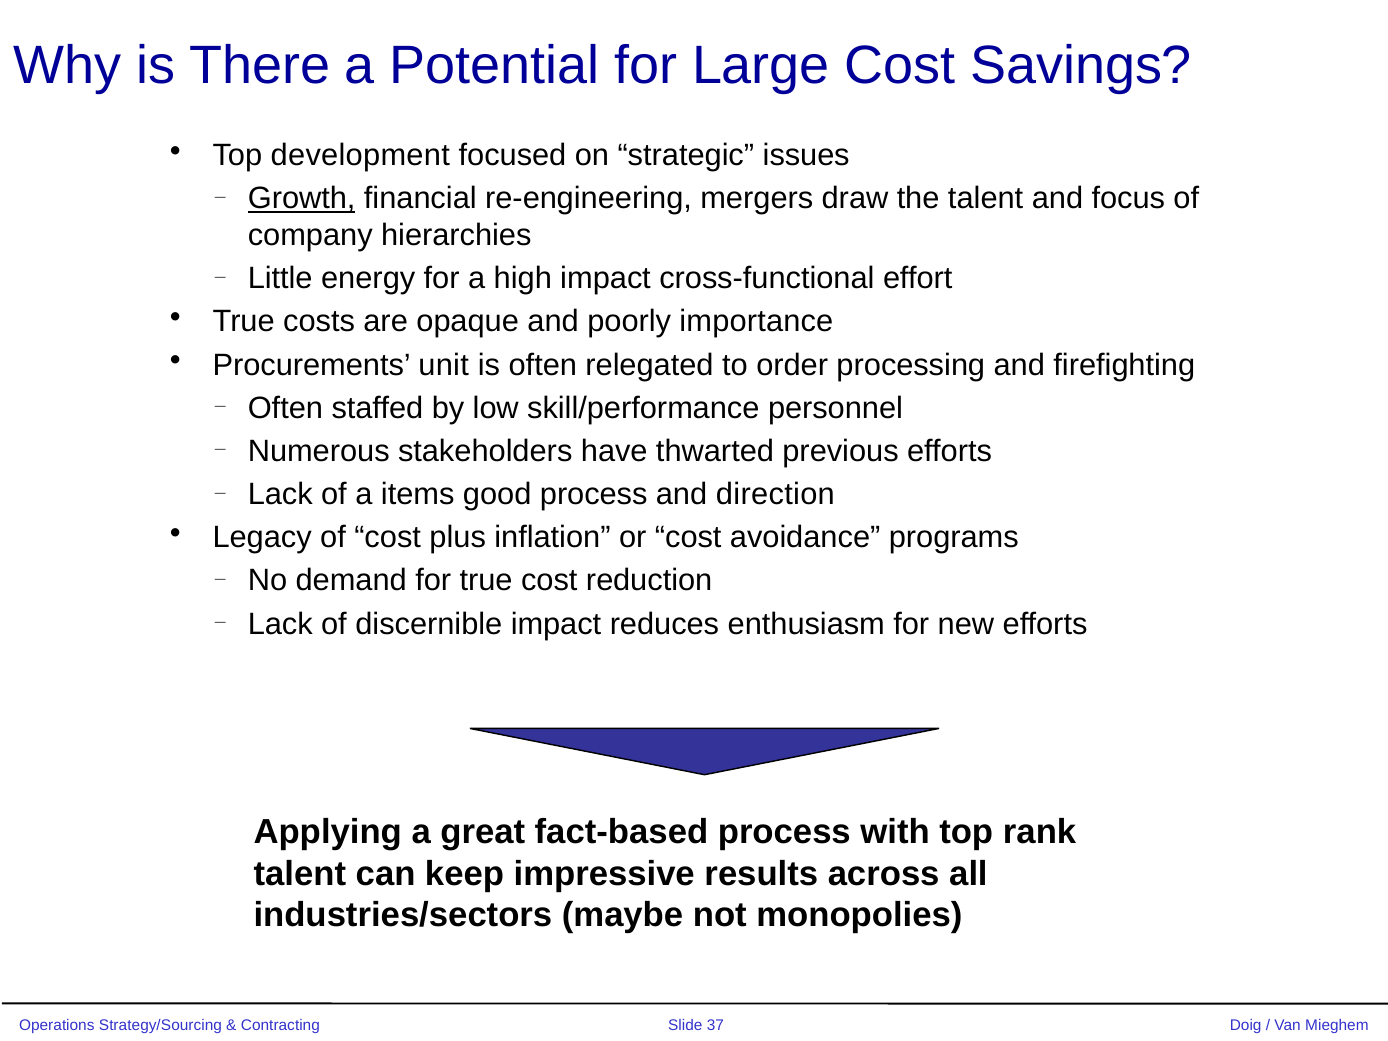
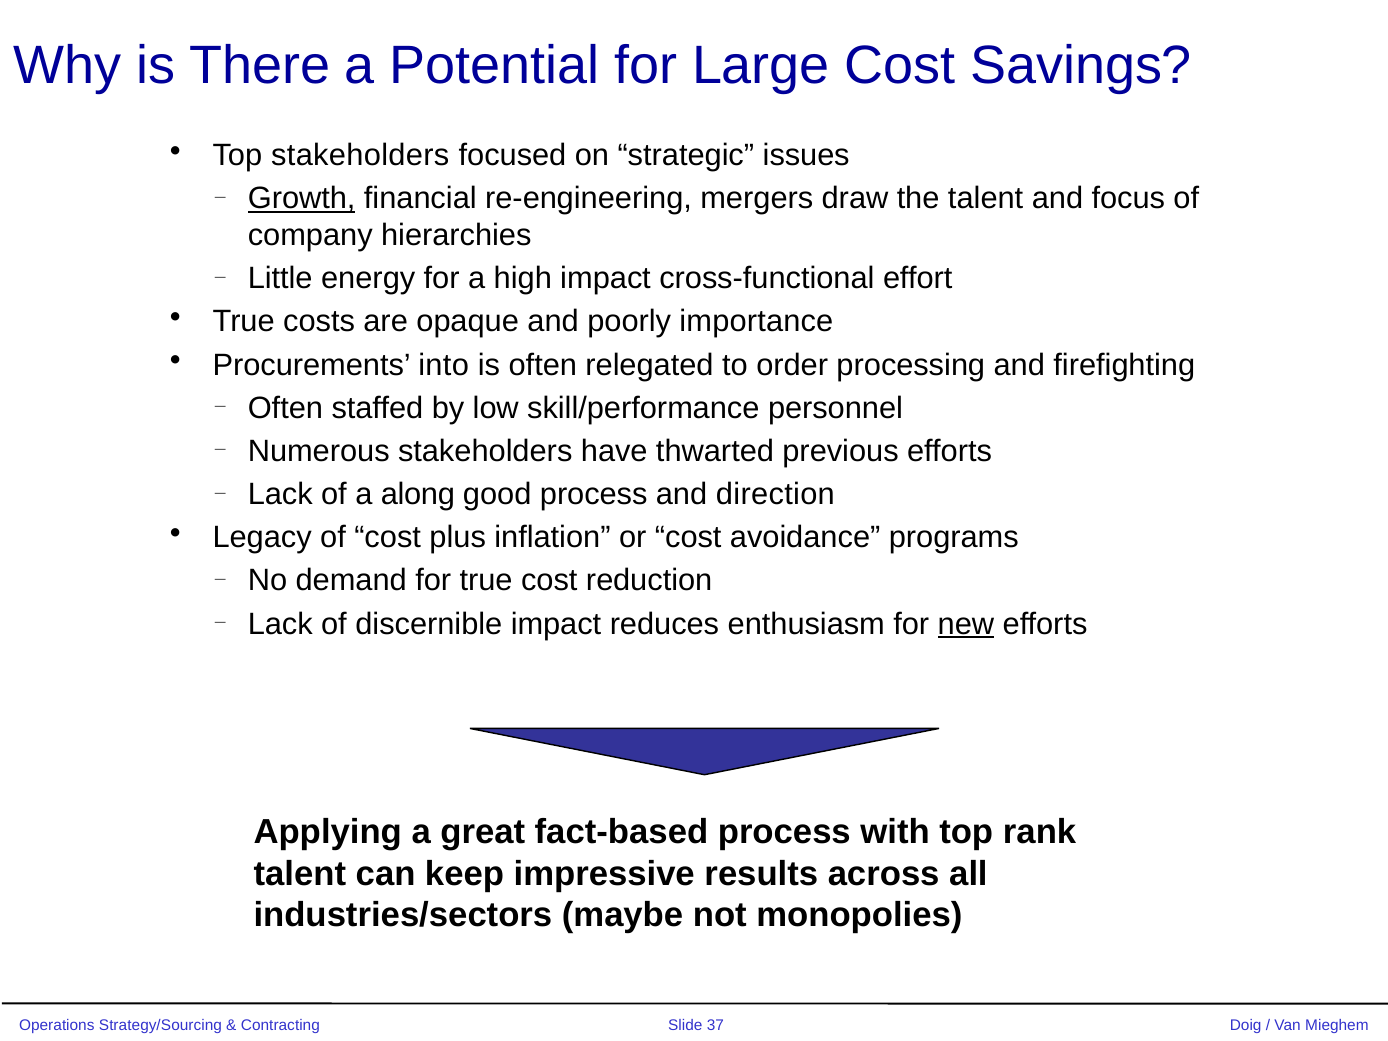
Top development: development -> stakeholders
unit: unit -> into
items: items -> along
new underline: none -> present
